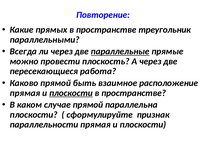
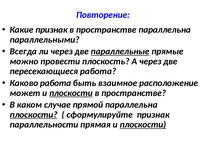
Какие прямых: прямых -> признак
пространстве треугольник: треугольник -> параллельна
Каково прямой: прямой -> работа
прямая at (25, 93): прямая -> может
плоскости at (34, 114) underline: none -> present
плоскости at (143, 124) underline: none -> present
